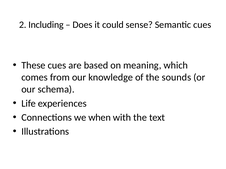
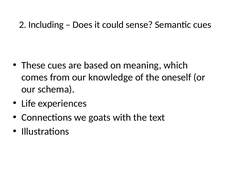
sounds: sounds -> oneself
when: when -> goats
